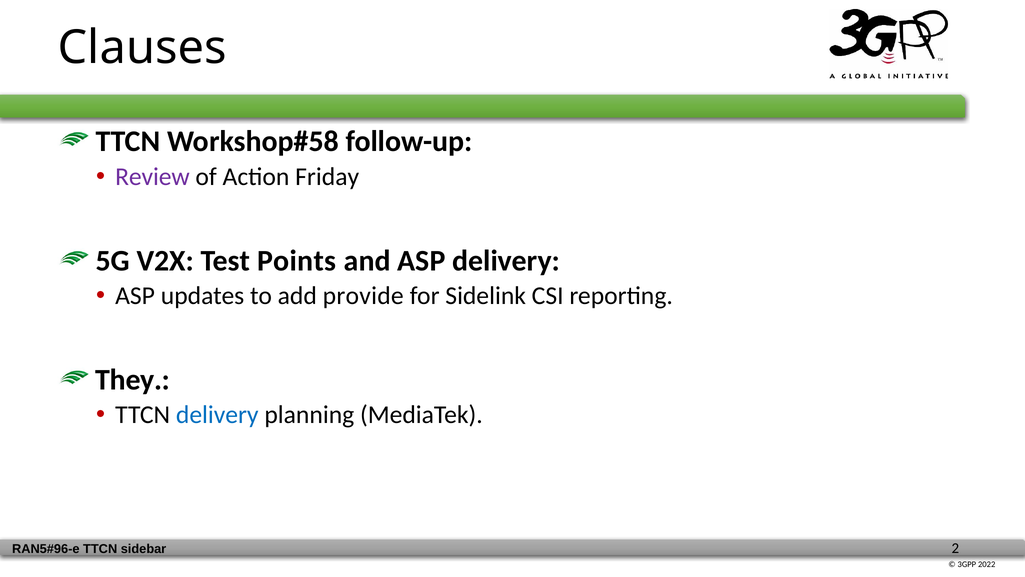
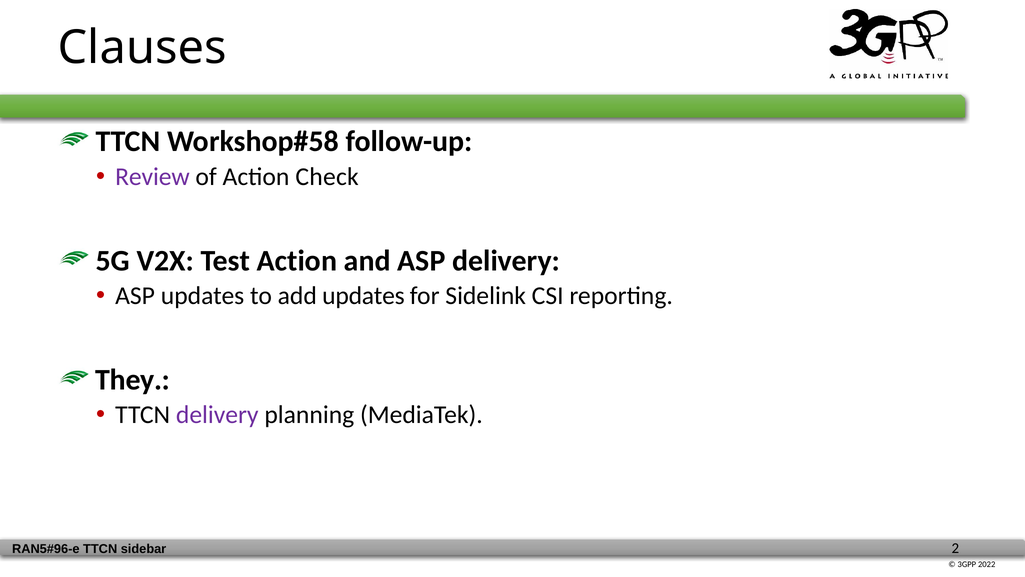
Friday: Friday -> Check
Test Points: Points -> Action
add provide: provide -> updates
delivery at (217, 415) colour: blue -> purple
